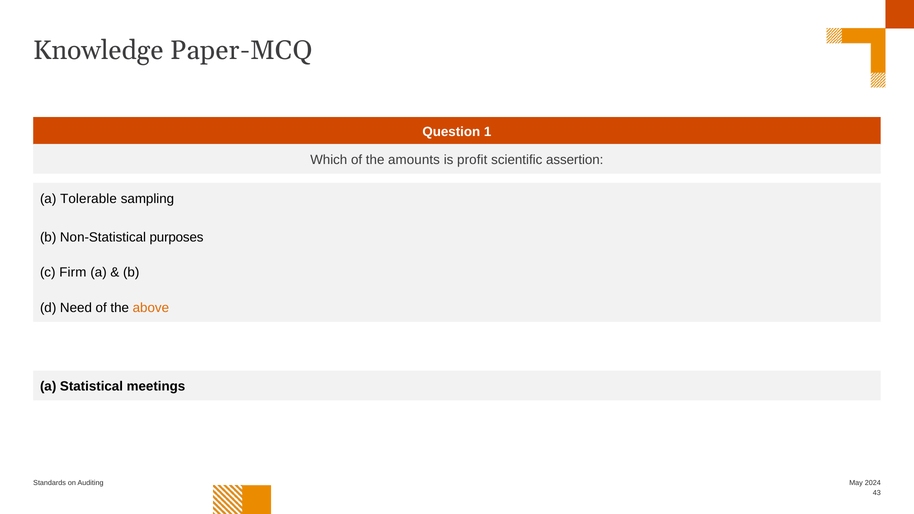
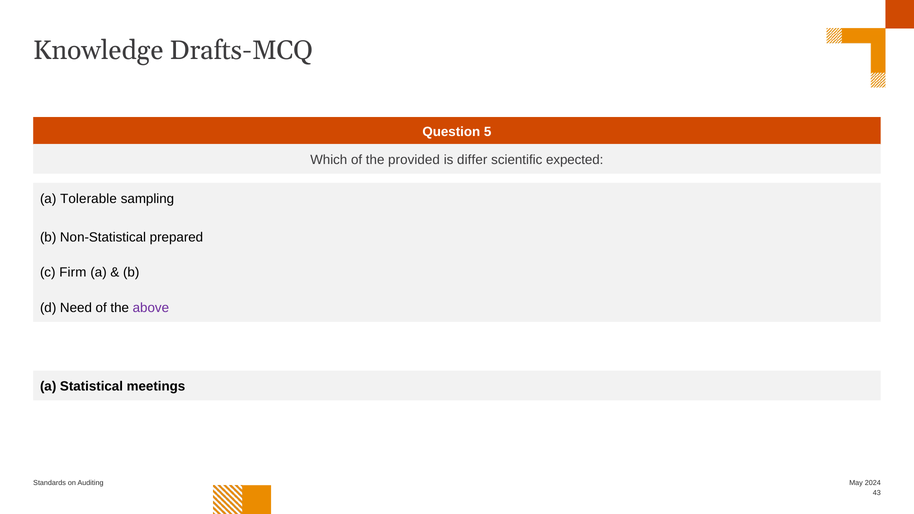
Paper-MCQ: Paper-MCQ -> Drafts-MCQ
1: 1 -> 5
amounts: amounts -> provided
profit: profit -> differ
assertion: assertion -> expected
purposes: purposes -> prepared
above colour: orange -> purple
